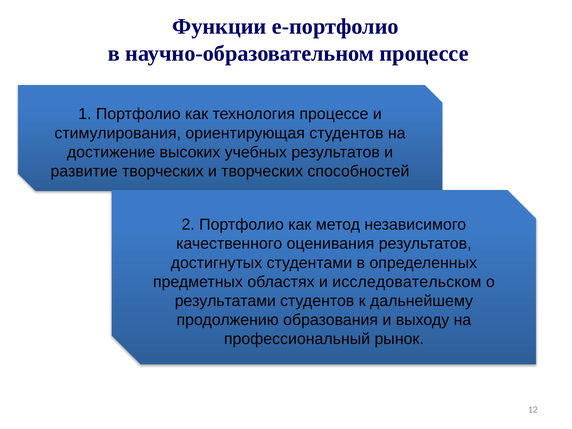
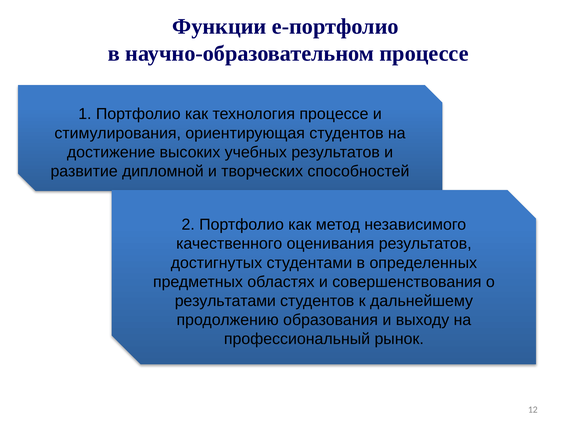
развитие творческих: творческих -> дипломной
исследовательском: исследовательском -> совершенствования
